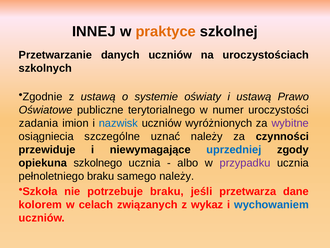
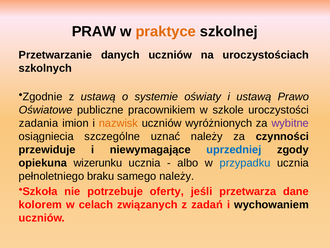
INNEJ: INNEJ -> PRAW
terytorialnego: terytorialnego -> pracownikiem
numer: numer -> szkole
nazwisk colour: blue -> orange
szkolnego: szkolnego -> wizerunku
przypadku colour: purple -> blue
potrzebuje braku: braku -> oferty
wykaz: wykaz -> zadań
wychowaniem colour: blue -> black
